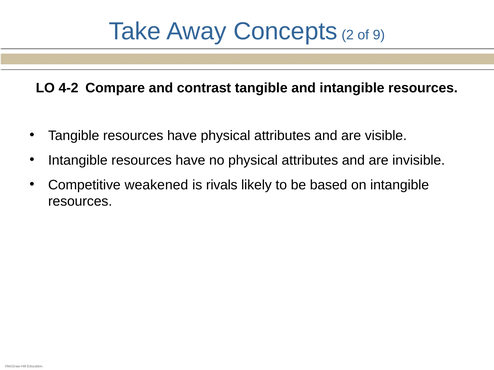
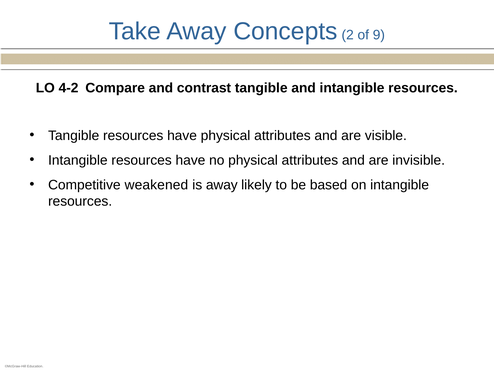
is rivals: rivals -> away
